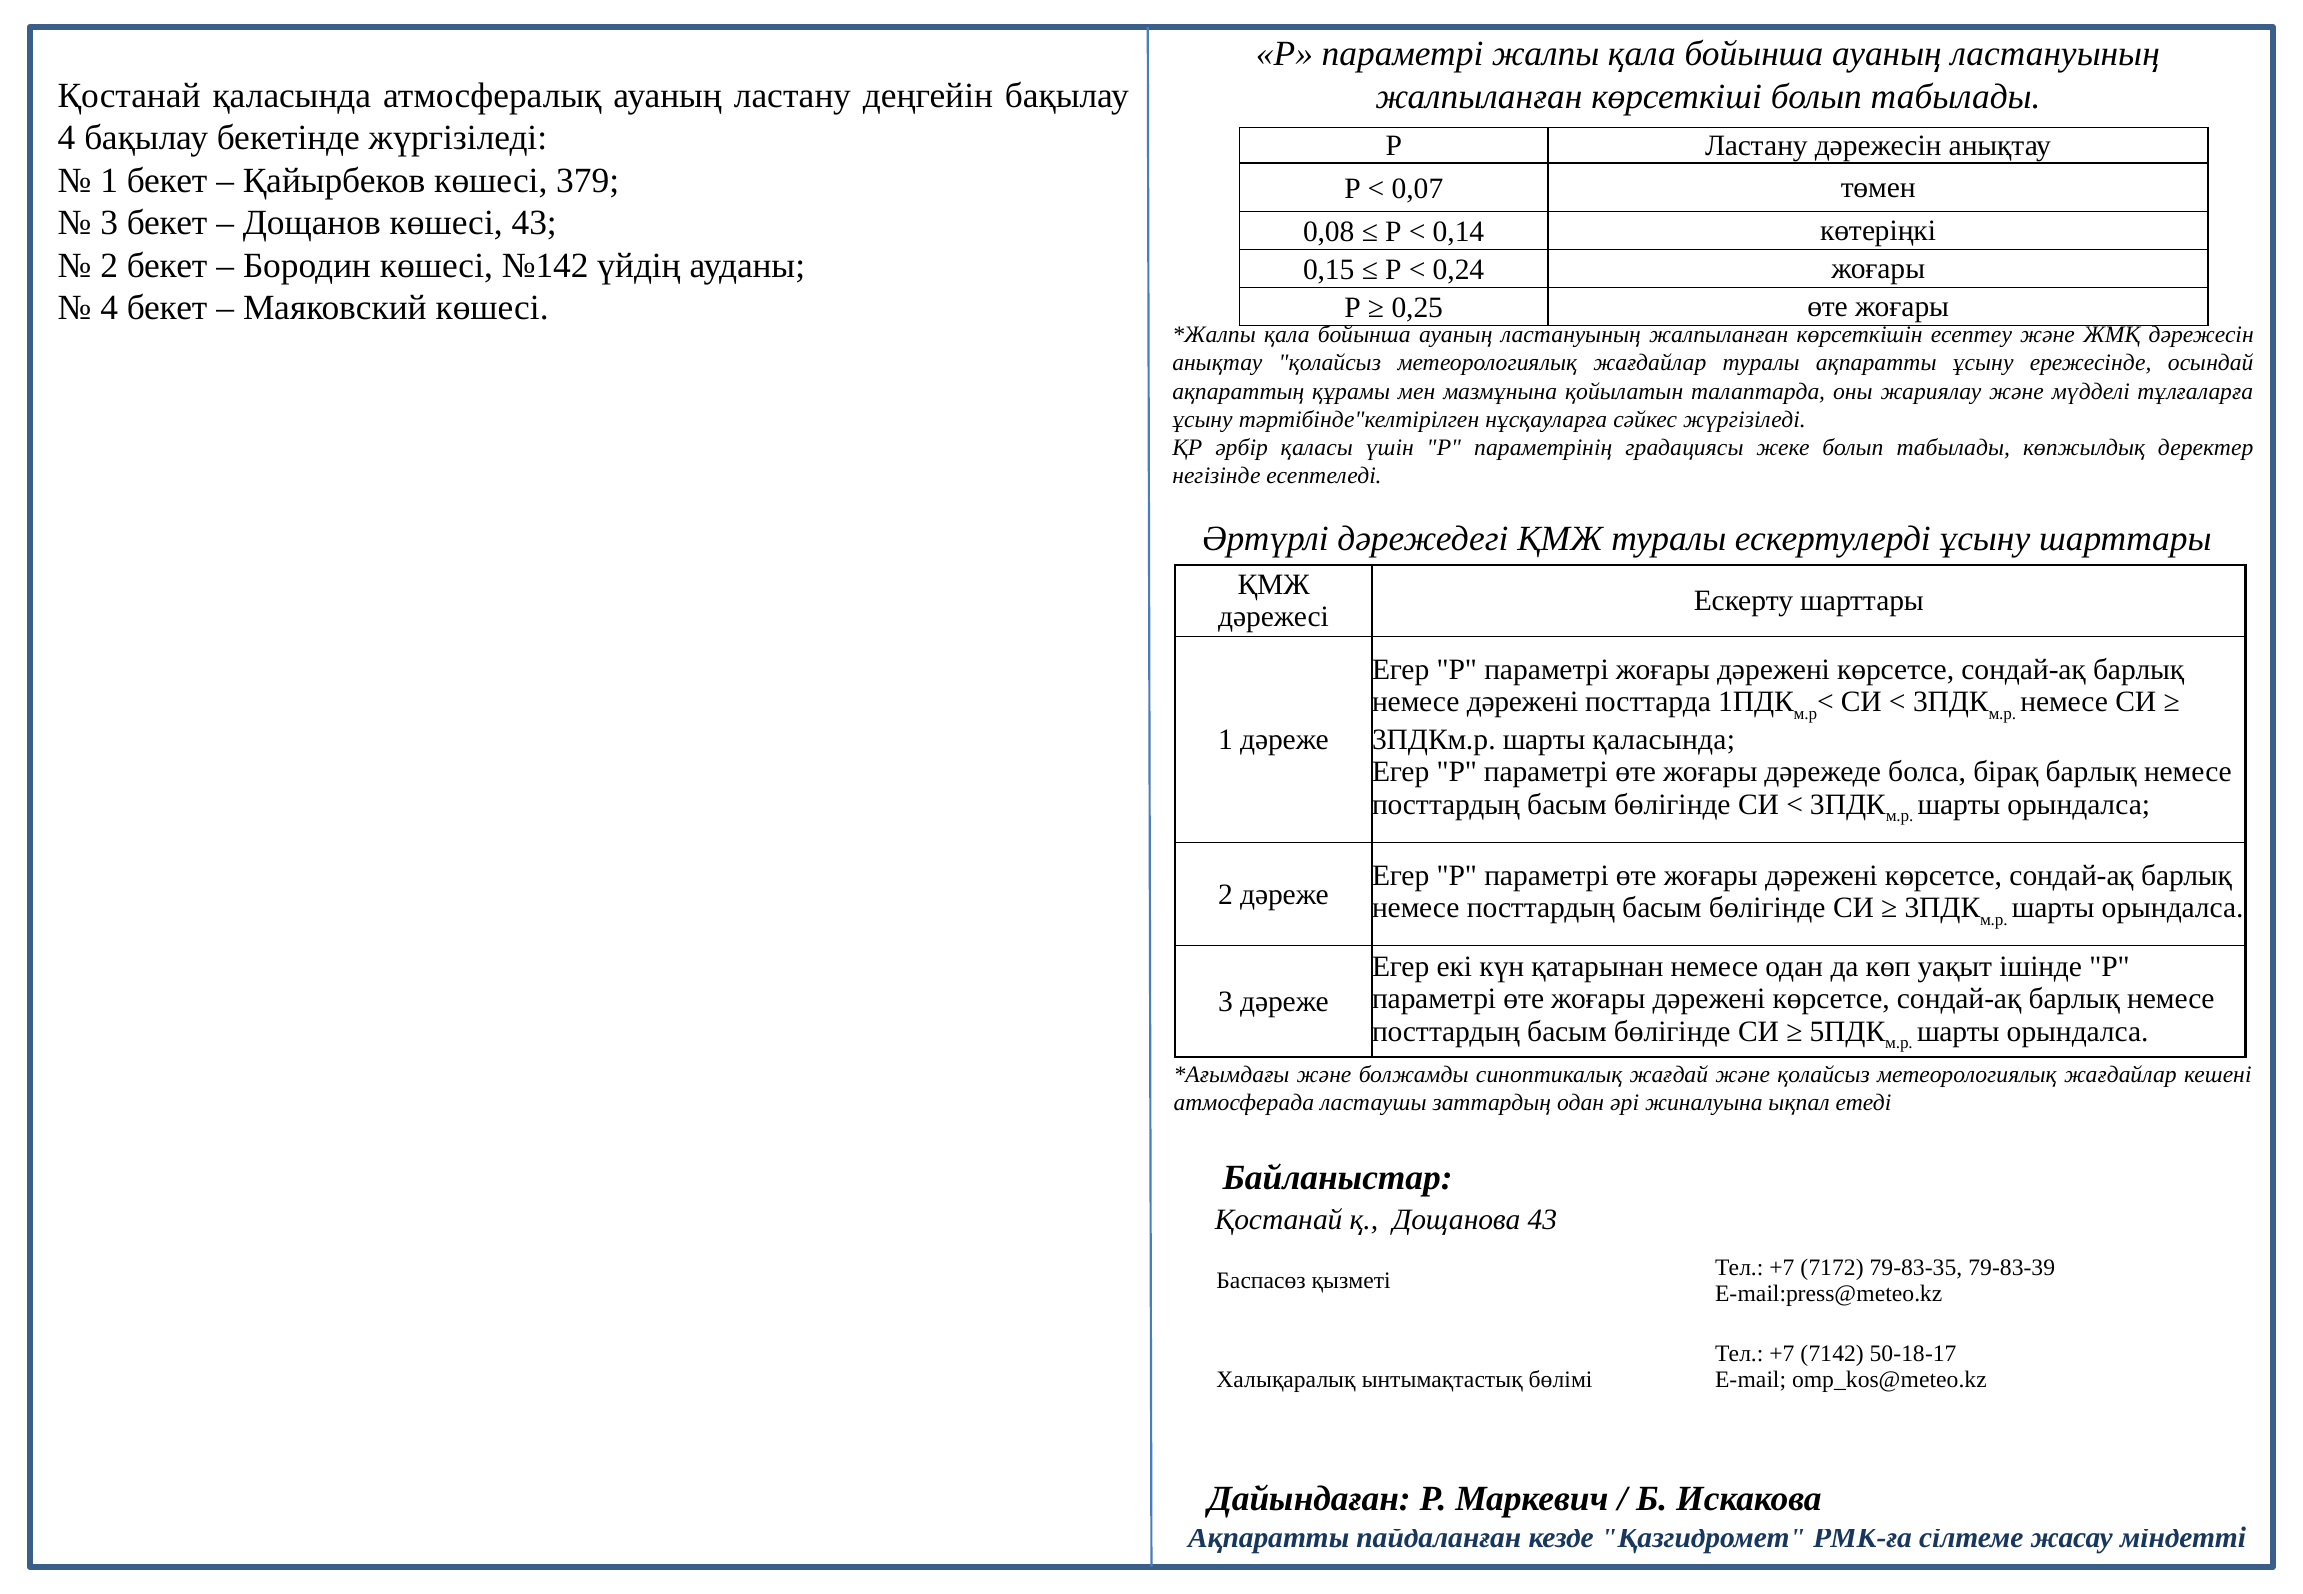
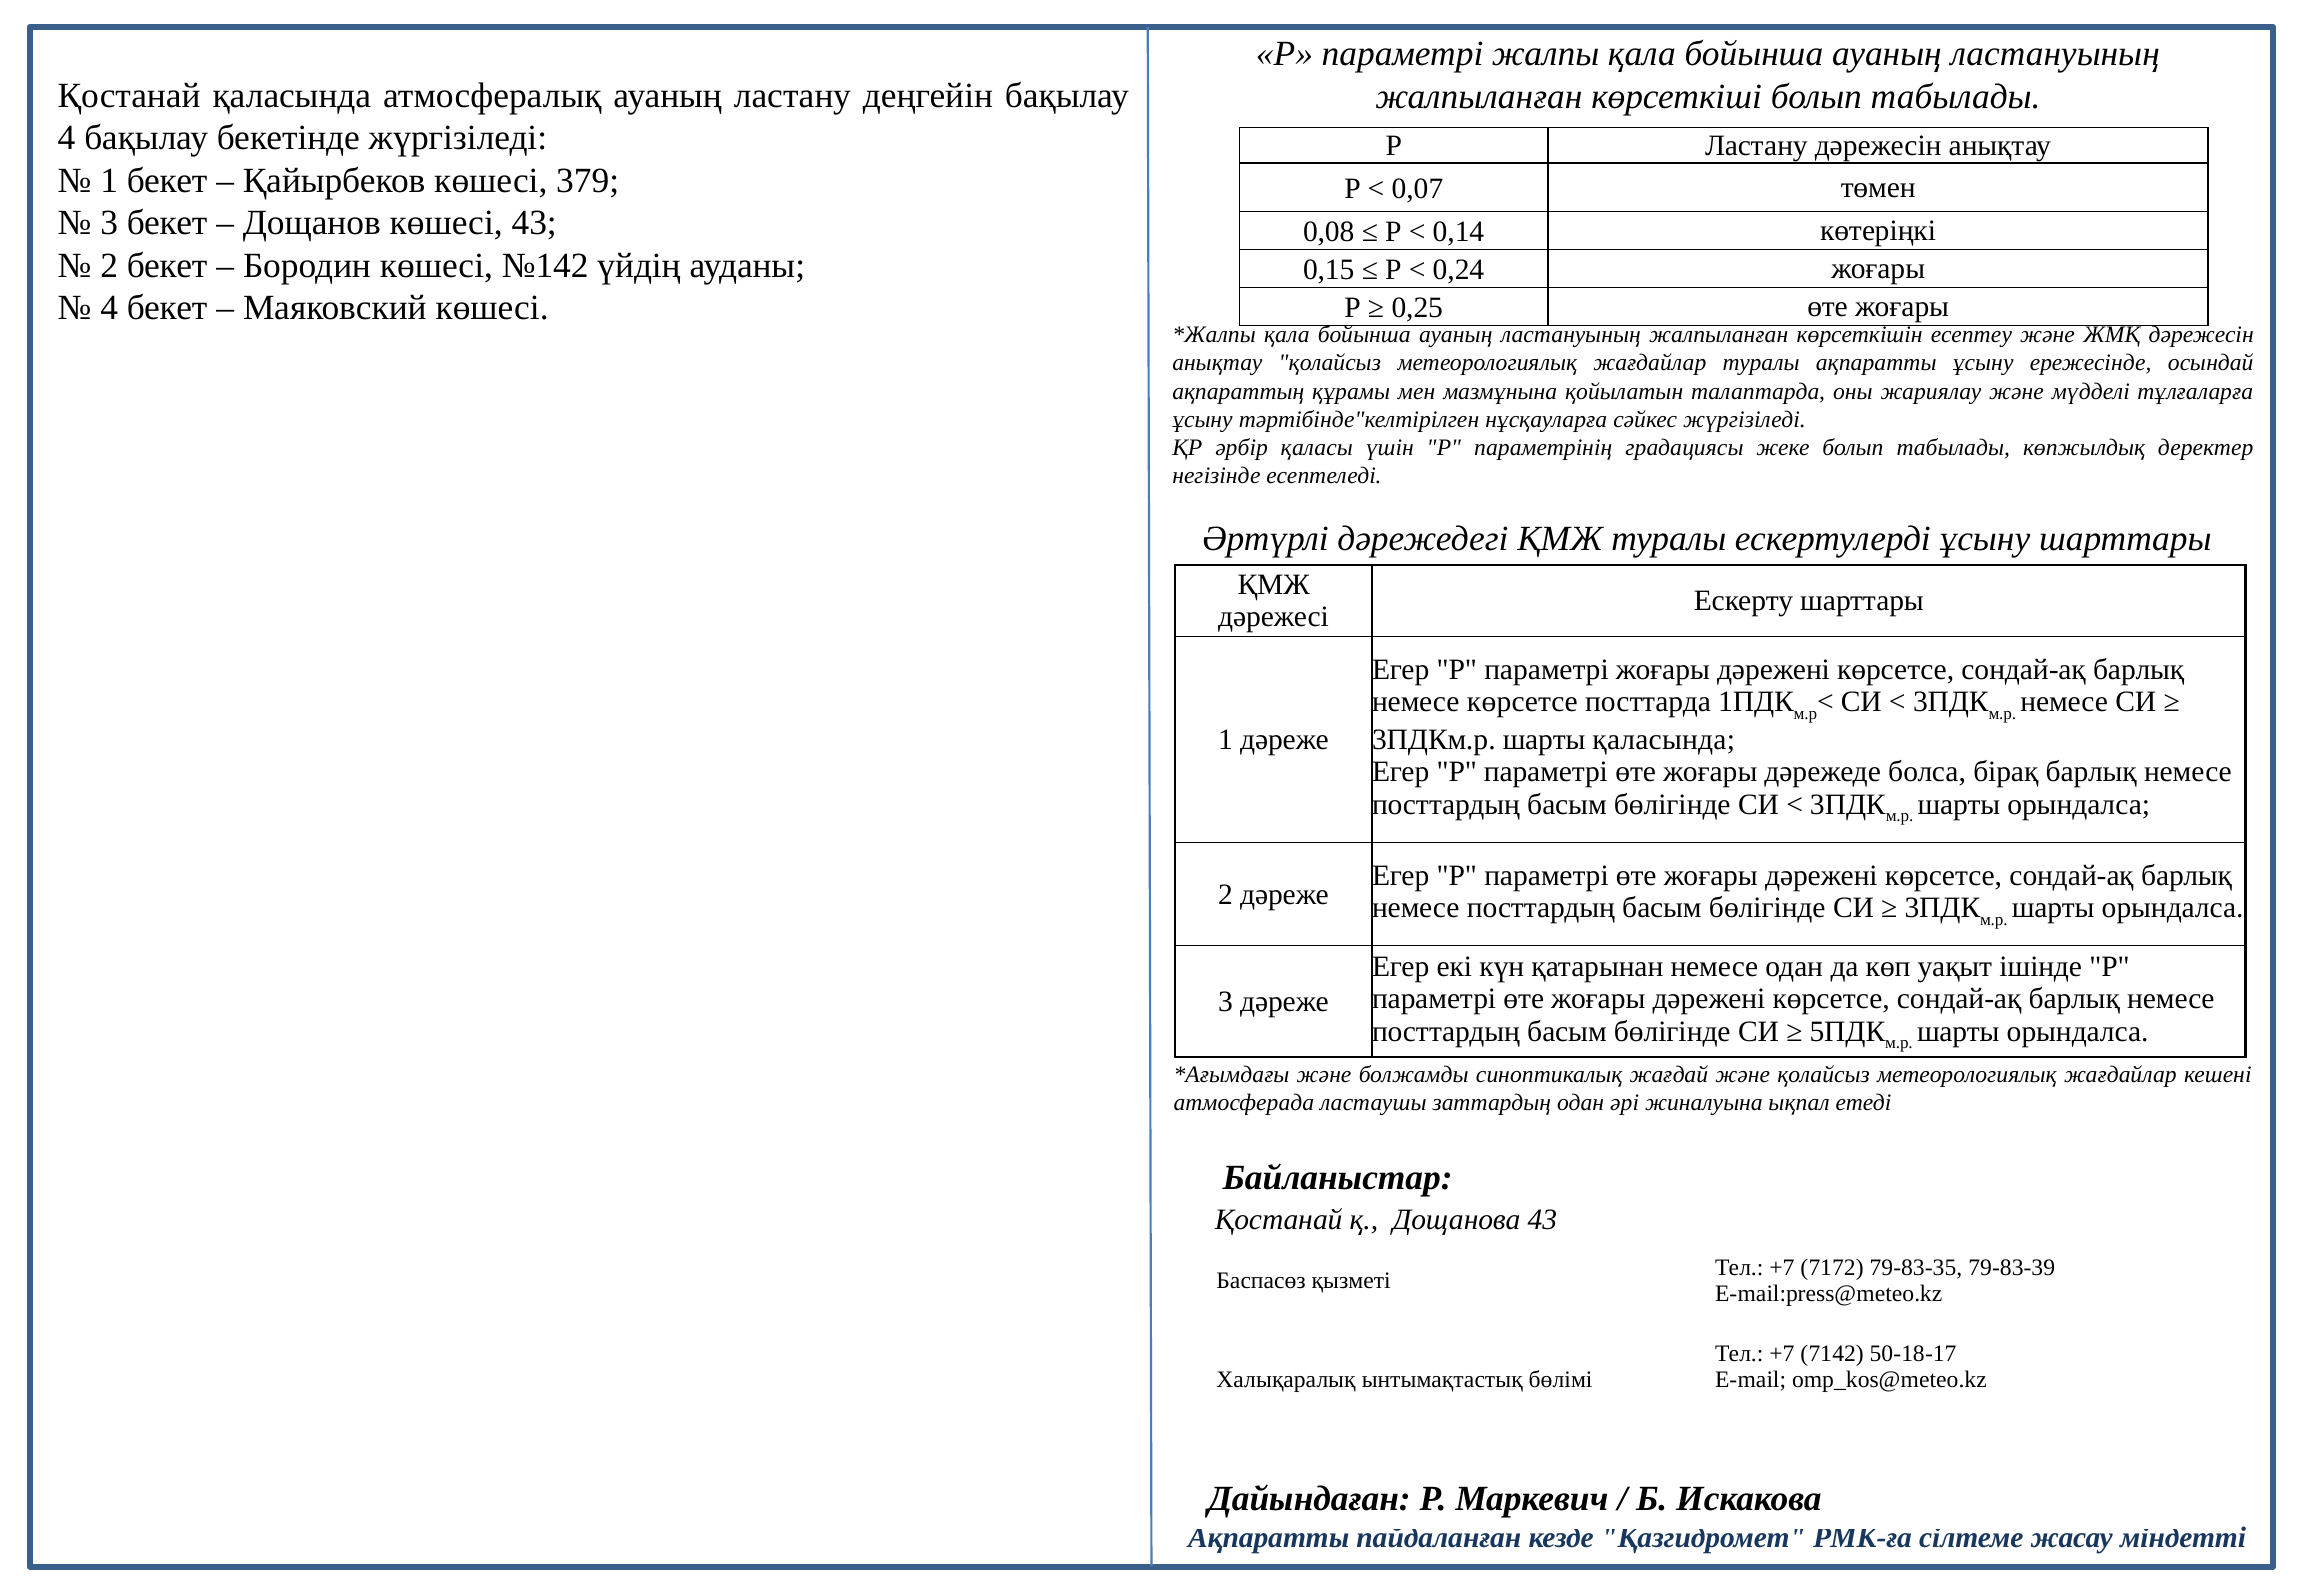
немесе дәрежені: дәрежені -> көрсетсе
